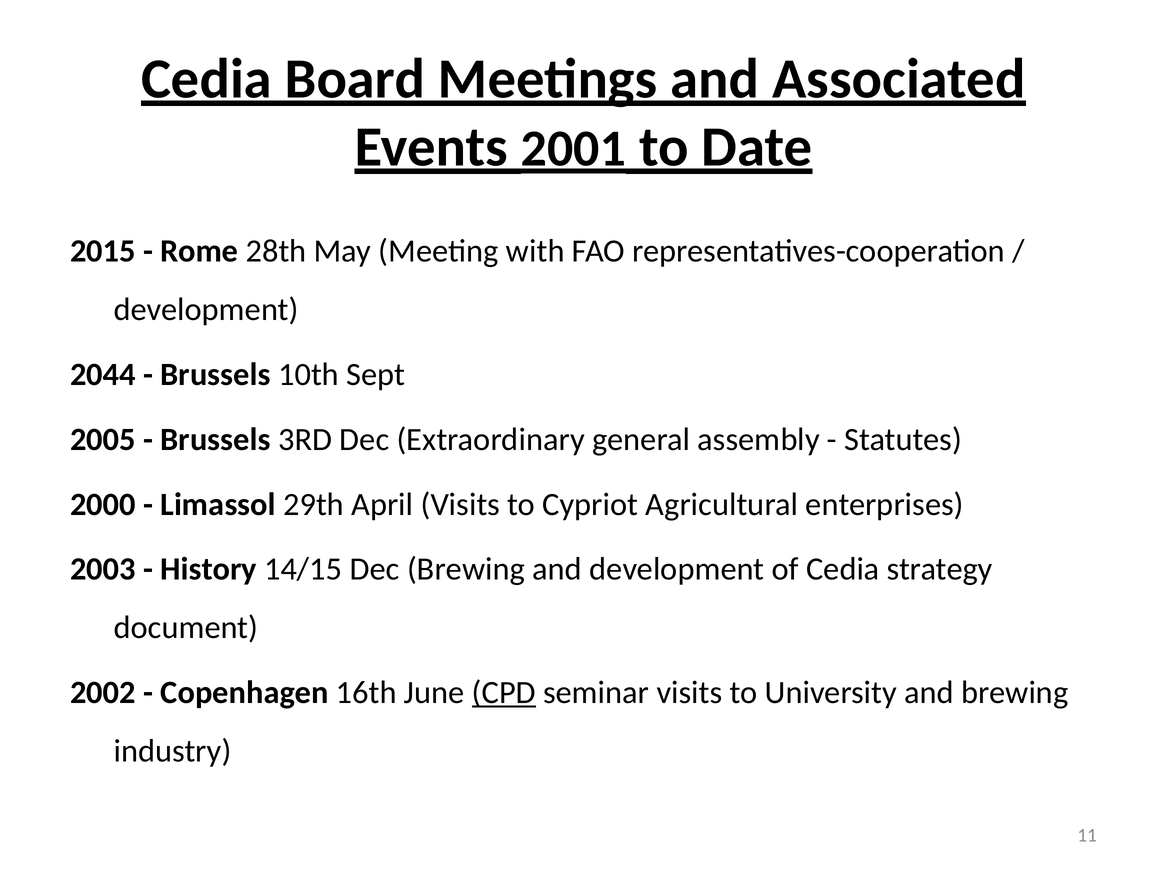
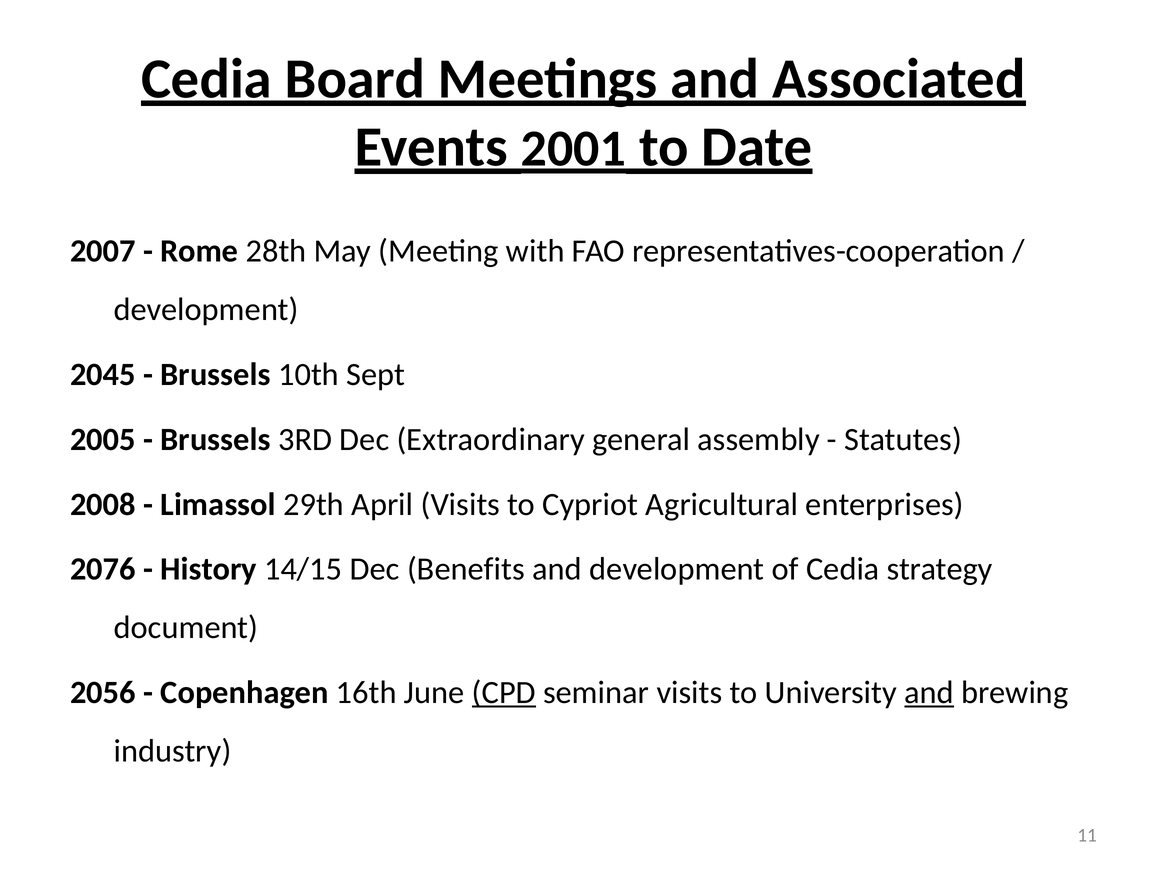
2015: 2015 -> 2007
2044: 2044 -> 2045
2000: 2000 -> 2008
2003: 2003 -> 2076
Dec Brewing: Brewing -> Benefits
2002: 2002 -> 2056
and at (929, 693) underline: none -> present
